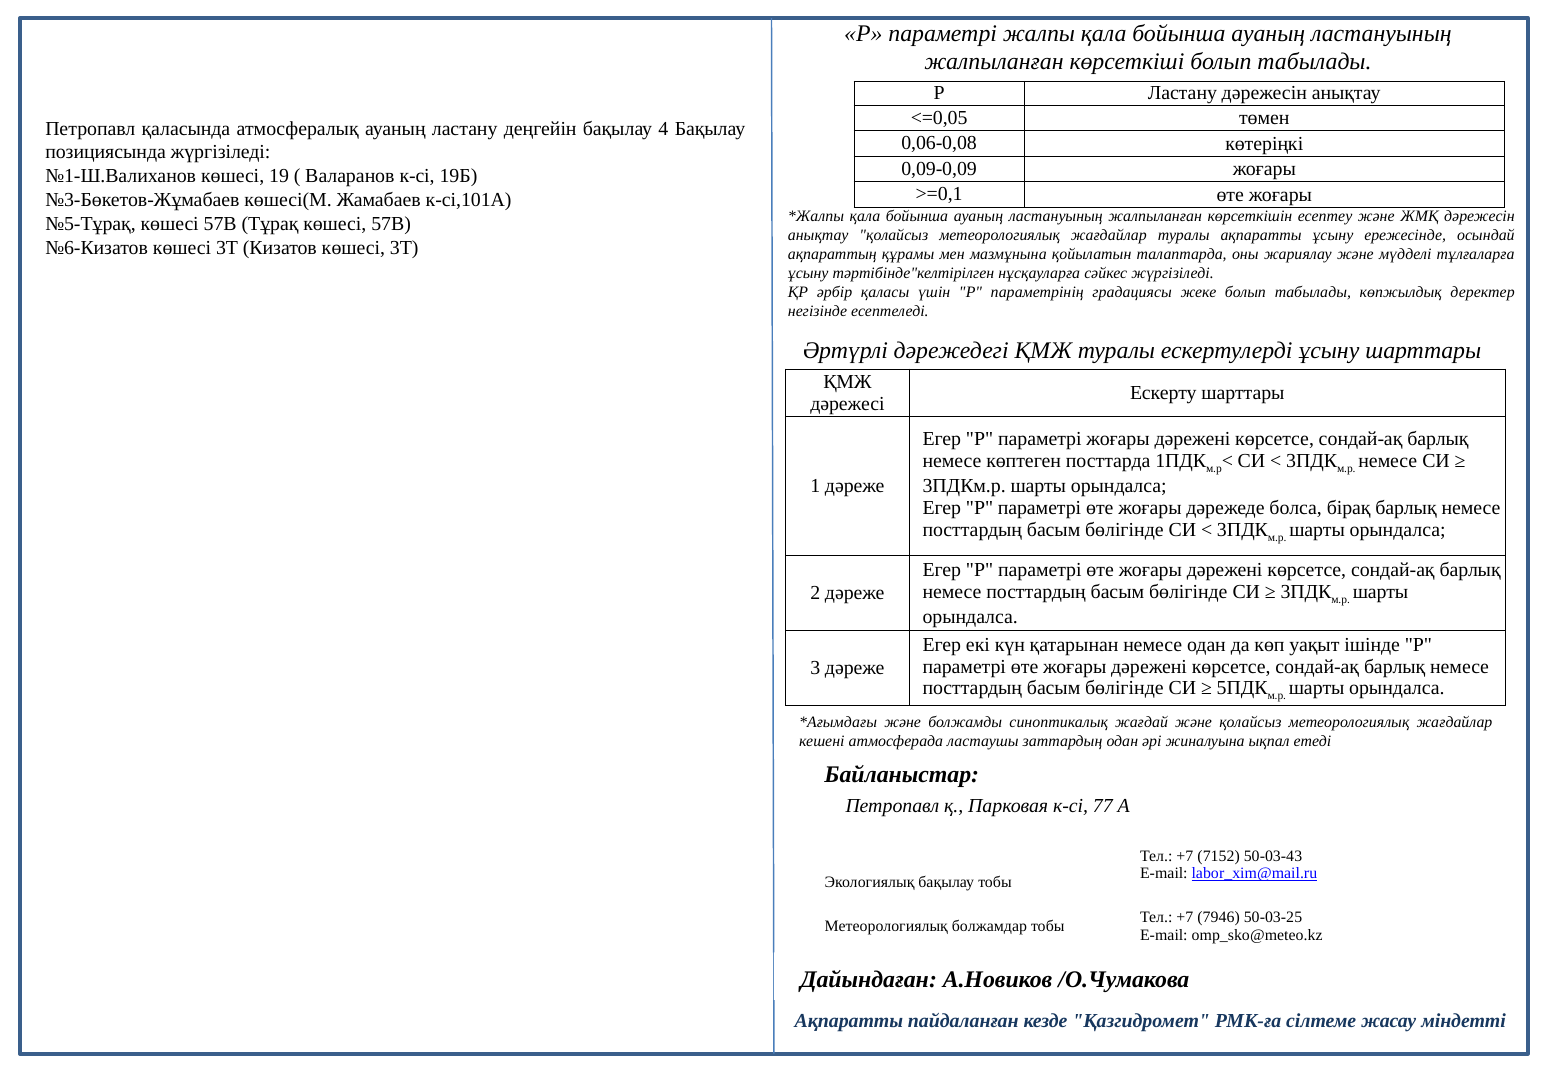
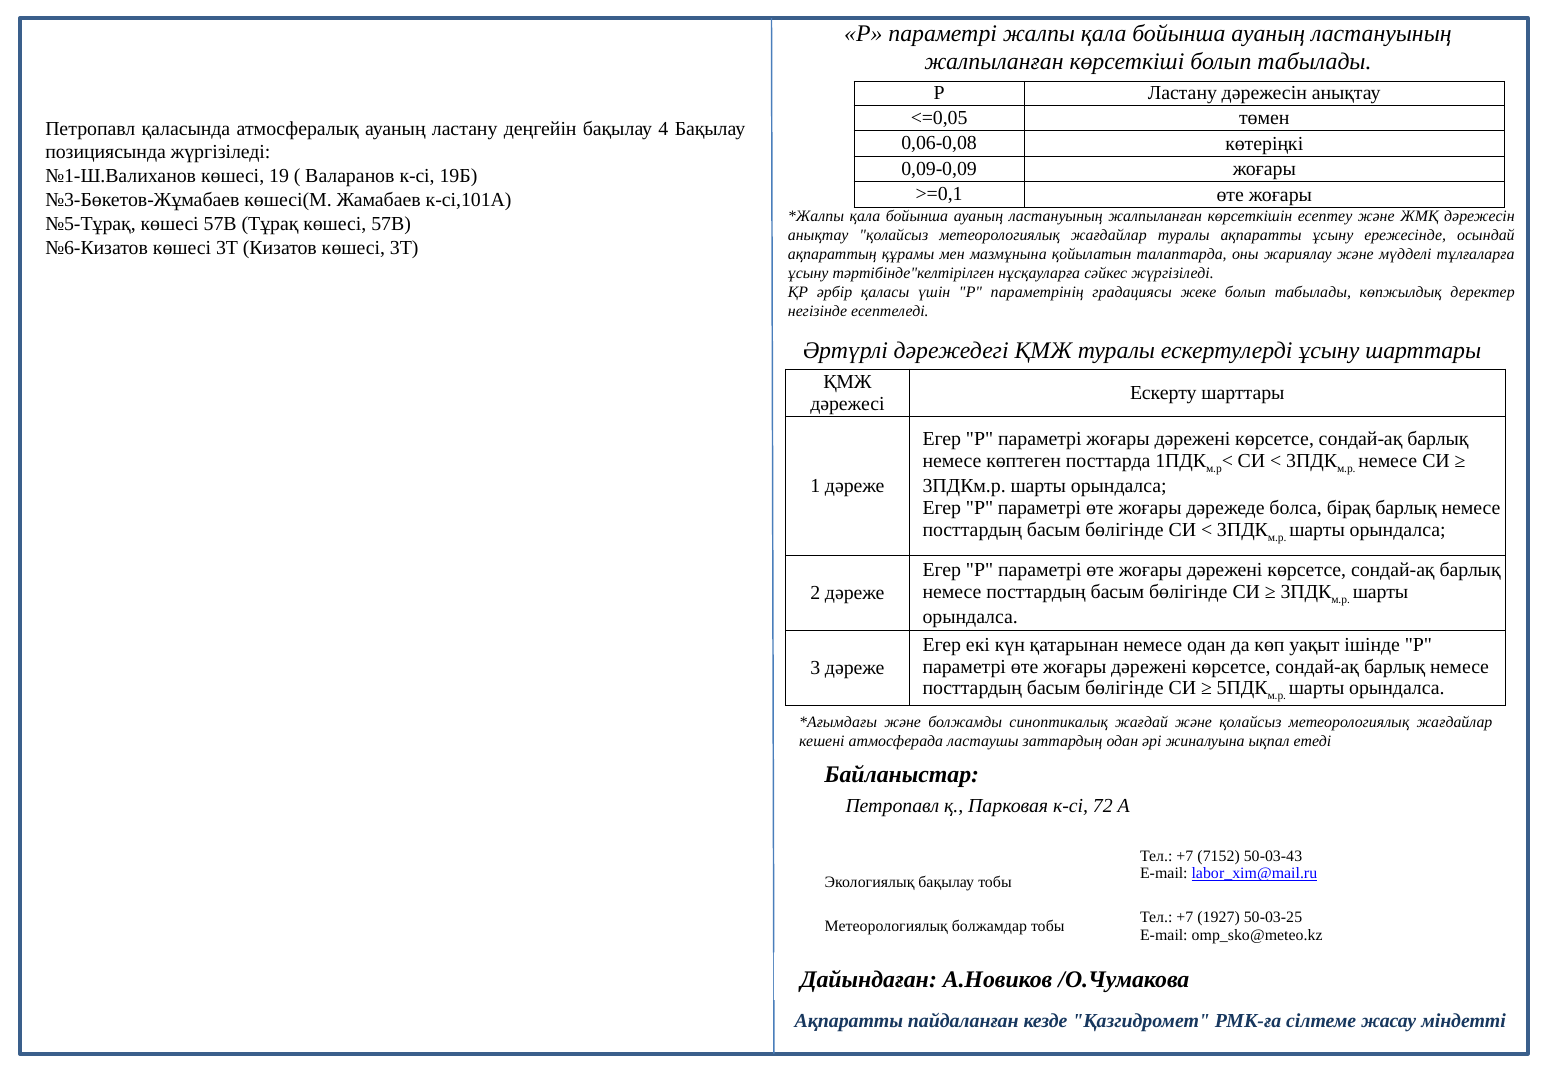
77: 77 -> 72
7946: 7946 -> 1927
